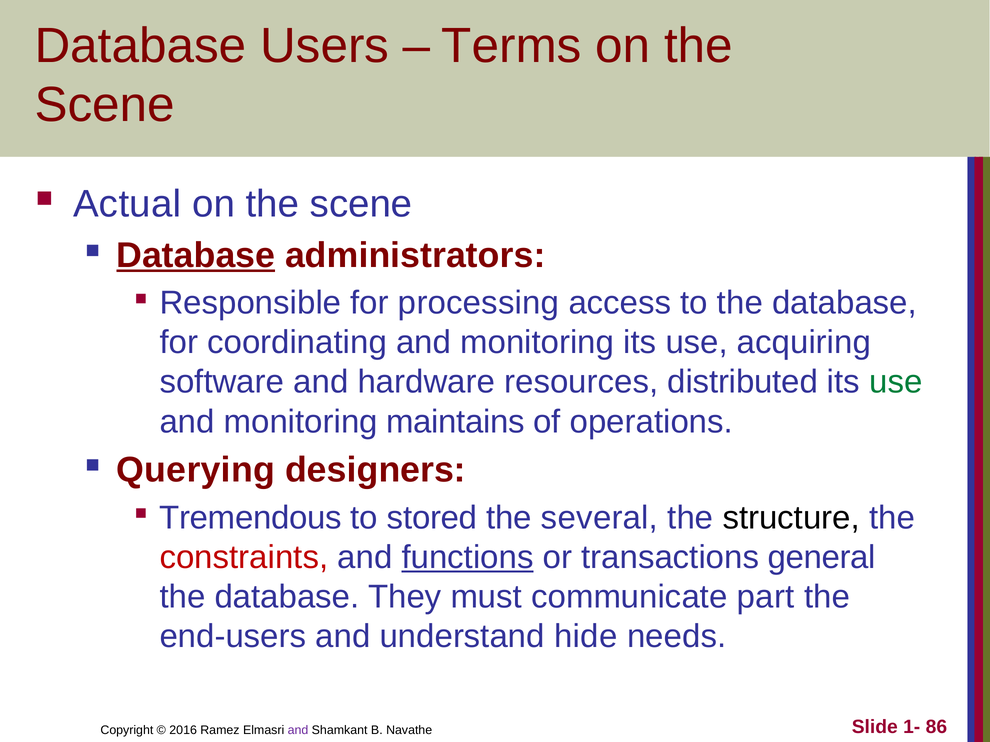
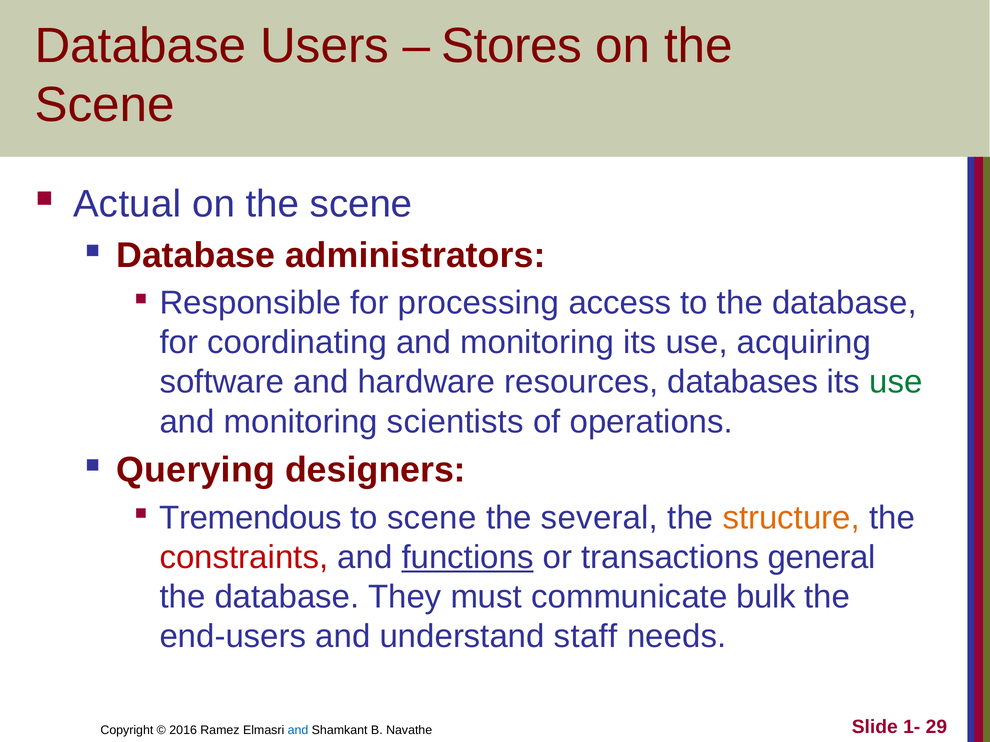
Terms: Terms -> Stores
Database at (196, 256) underline: present -> none
distributed: distributed -> databases
maintains: maintains -> scientists
to stored: stored -> scene
structure colour: black -> orange
part: part -> bulk
hide: hide -> staff
and at (298, 731) colour: purple -> blue
86: 86 -> 29
